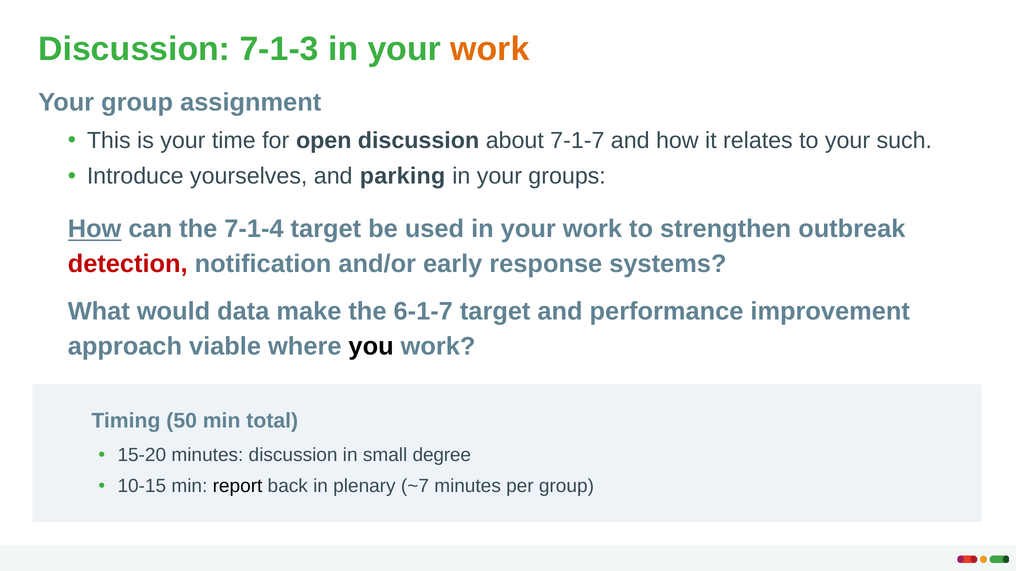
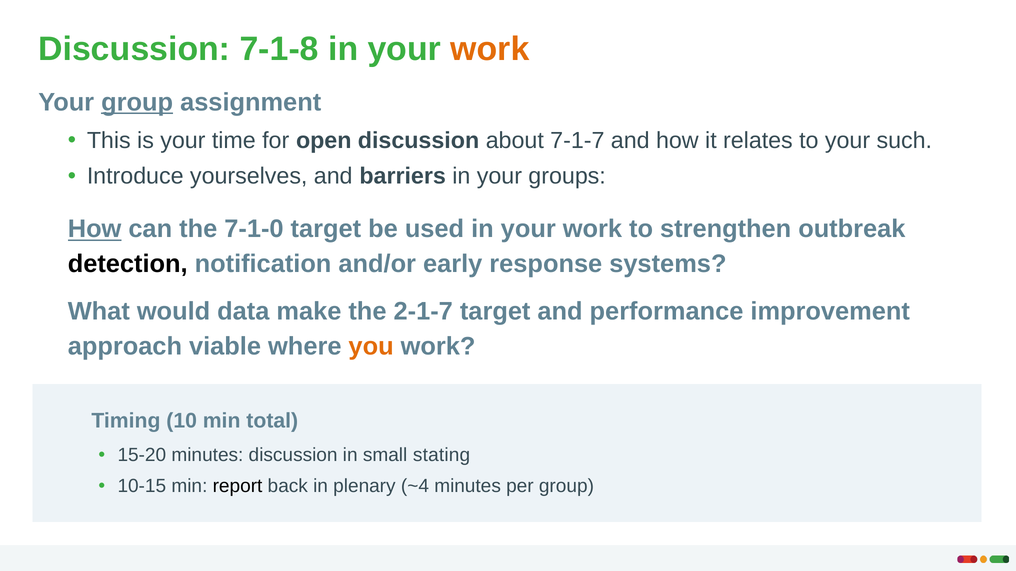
7-1-3: 7-1-3 -> 7-1-8
group at (137, 103) underline: none -> present
parking: parking -> barriers
7-1-4: 7-1-4 -> 7-1-0
detection colour: red -> black
6-1-7: 6-1-7 -> 2-1-7
you colour: black -> orange
50: 50 -> 10
degree: degree -> stating
~7: ~7 -> ~4
